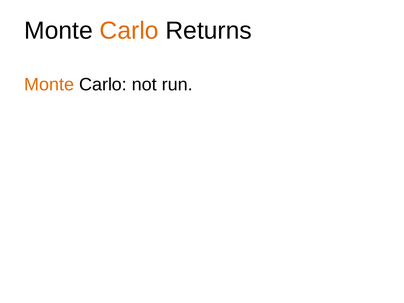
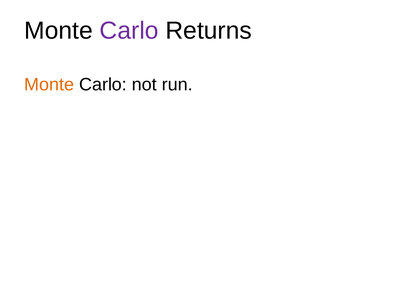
Carlo at (129, 31) colour: orange -> purple
